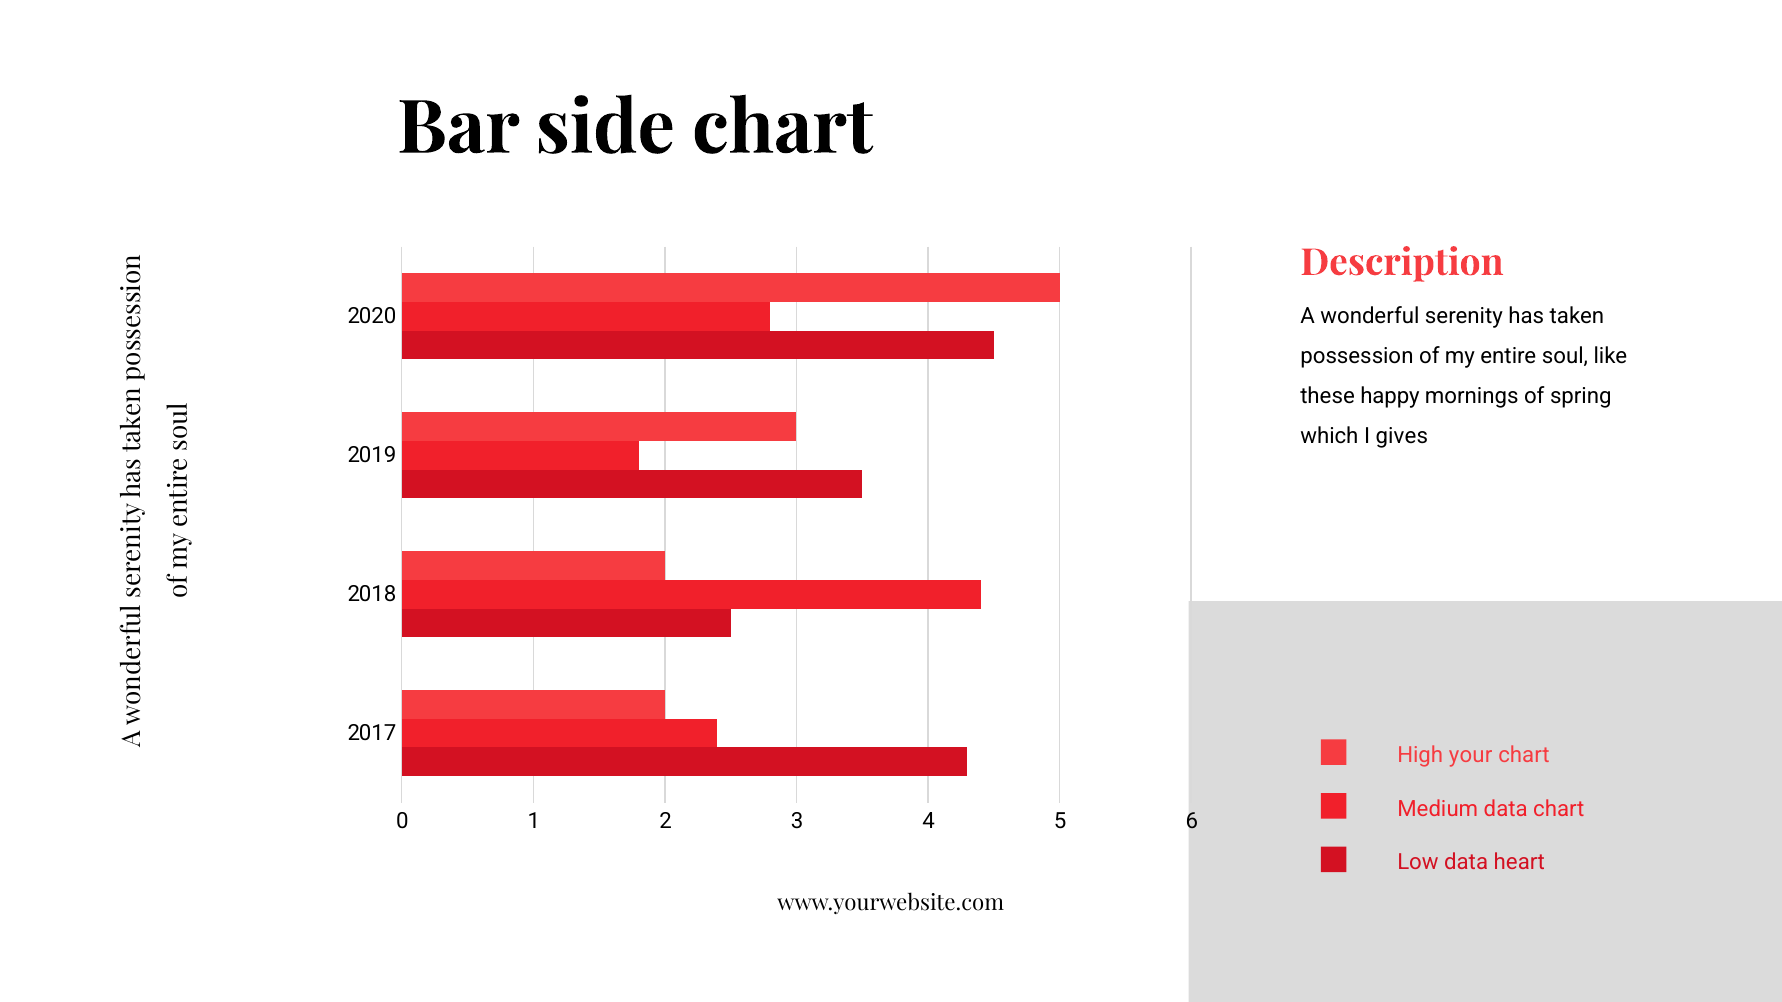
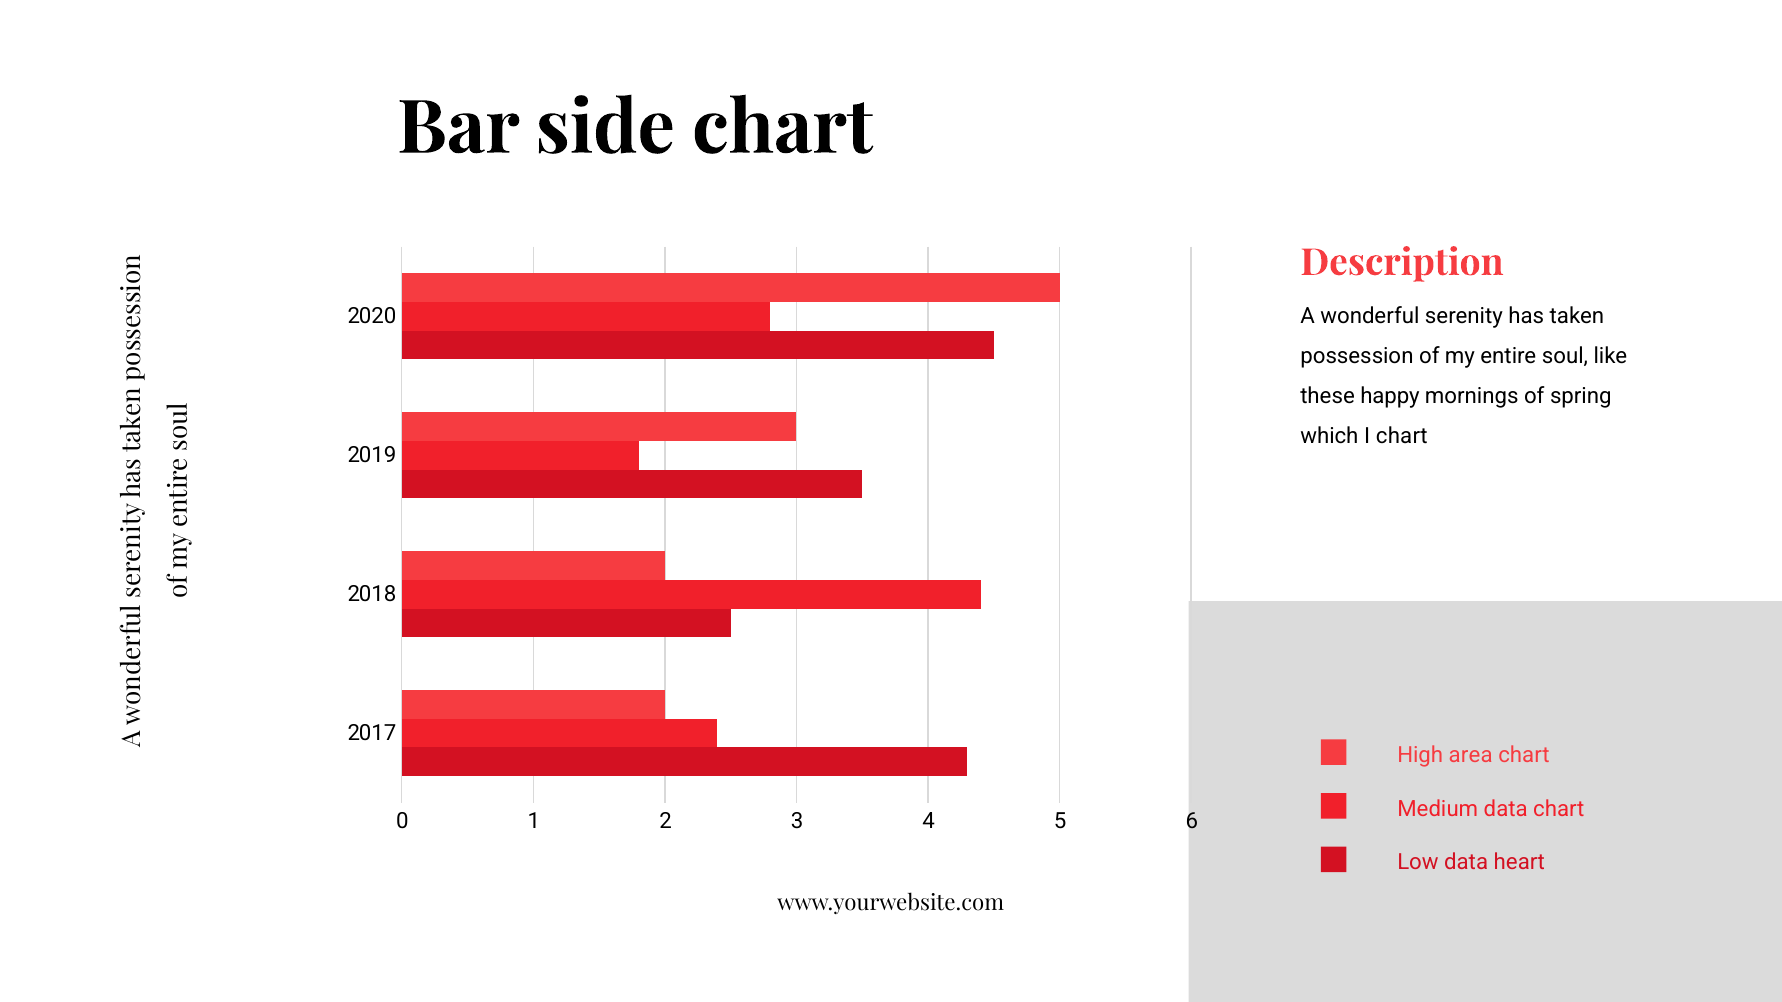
I gives: gives -> chart
your: your -> area
